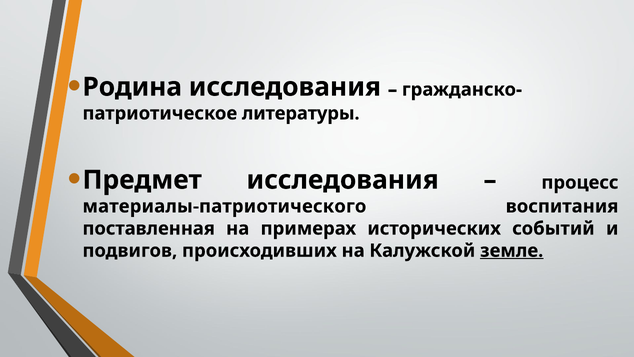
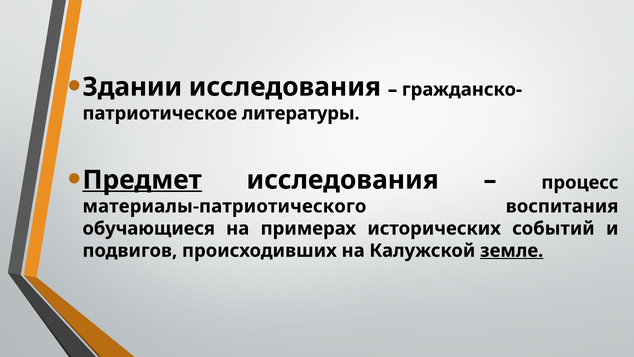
Родина: Родина -> Здании
Предмет underline: none -> present
поставленная: поставленная -> обучающиеся
